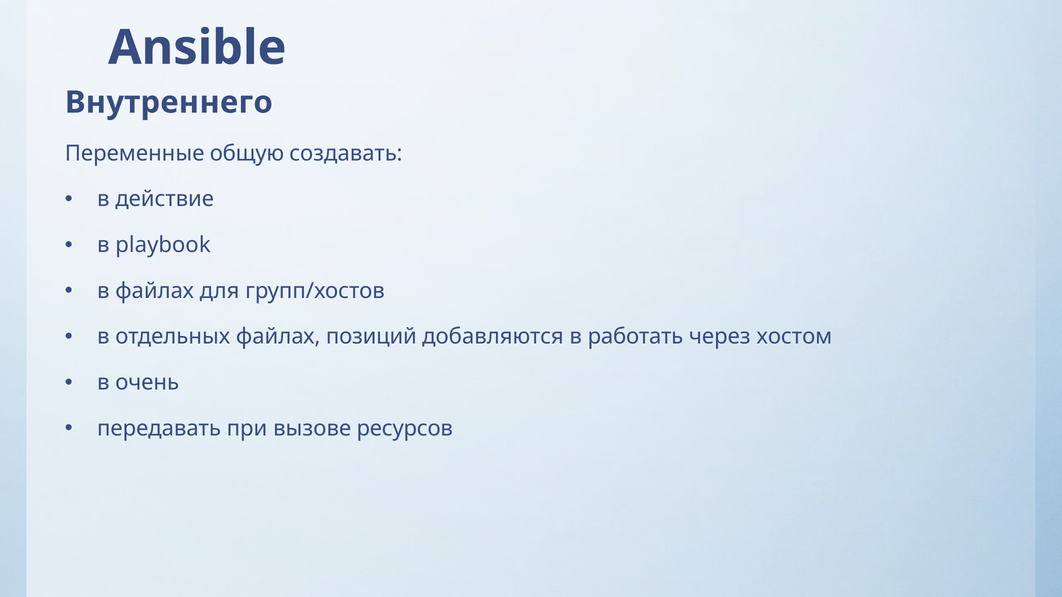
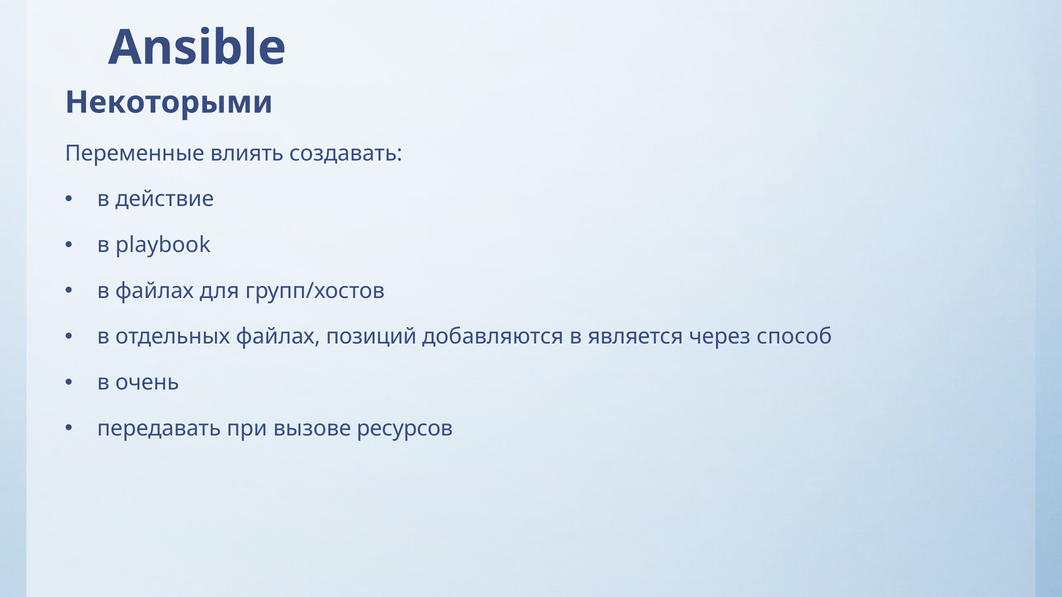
Внутреннего: Внутреннего -> Некоторыми
общую: общую -> влиять
работать: работать -> является
хостом: хостом -> способ
